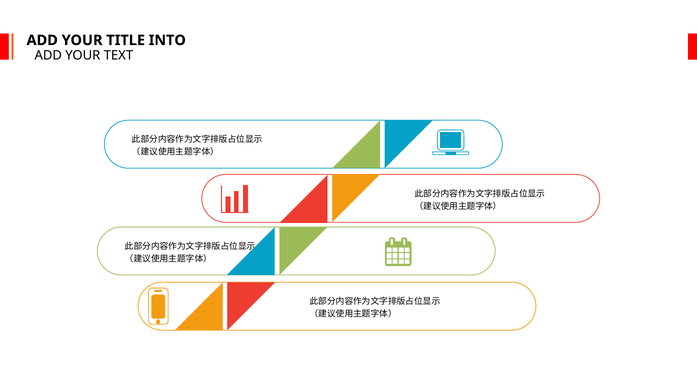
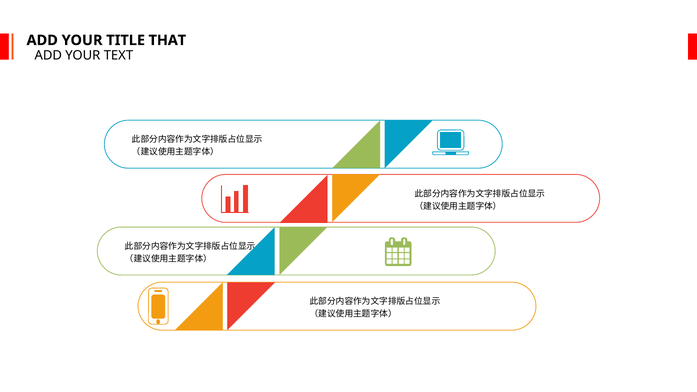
INTO: INTO -> THAT
